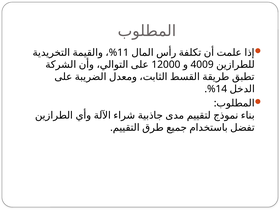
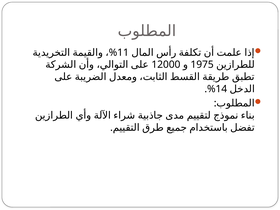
4009: 4009 -> 1975
